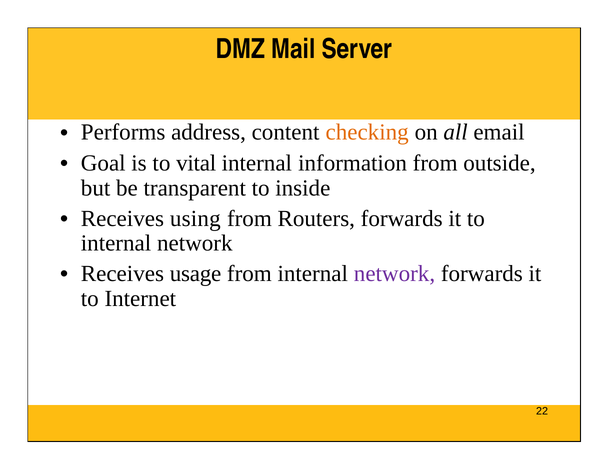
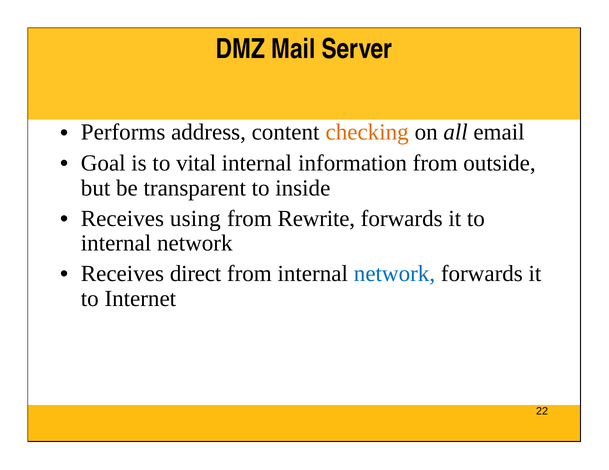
Routers: Routers -> Rewrite
usage: usage -> direct
network at (395, 274) colour: purple -> blue
